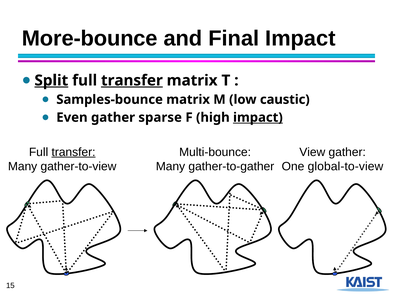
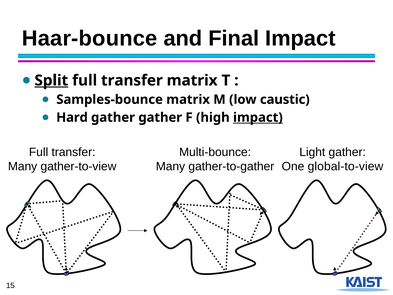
More-bounce: More-bounce -> Haar-bounce
transfer at (132, 80) underline: present -> none
Even: Even -> Hard
gather sparse: sparse -> gather
transfer at (73, 152) underline: present -> none
View: View -> Light
